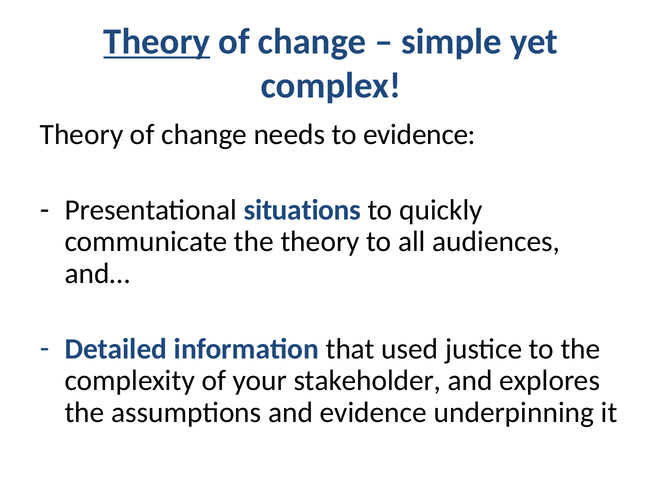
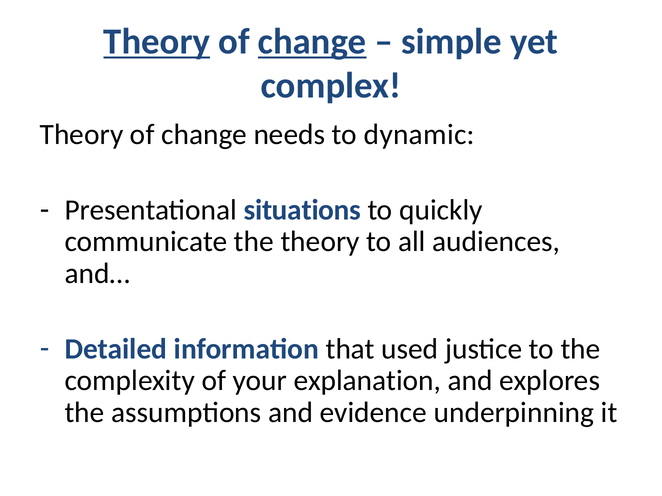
change at (312, 42) underline: none -> present
to evidence: evidence -> dynamic
stakeholder: stakeholder -> explanation
